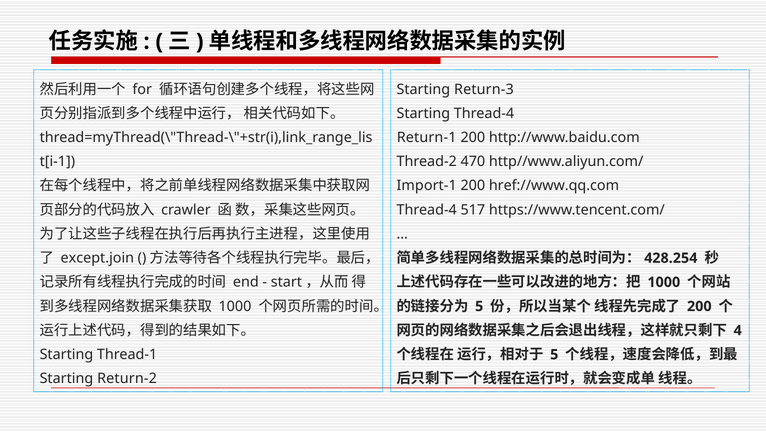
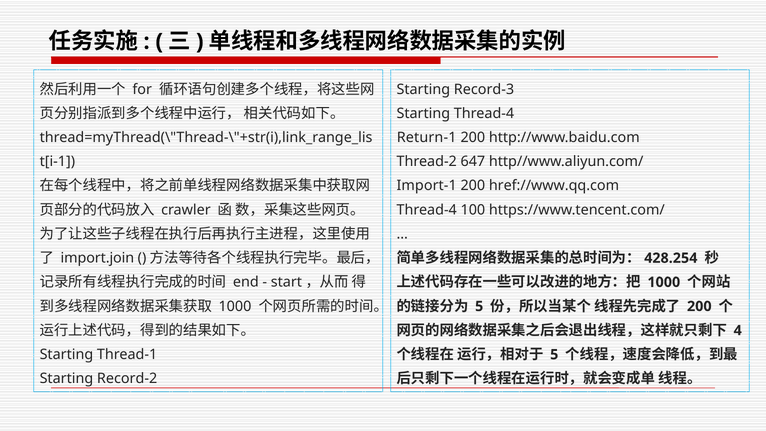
Return-3: Return-3 -> Record-3
470: 470 -> 647
517: 517 -> 100
except.join: except.join -> import.join
Return-2: Return-2 -> Record-2
